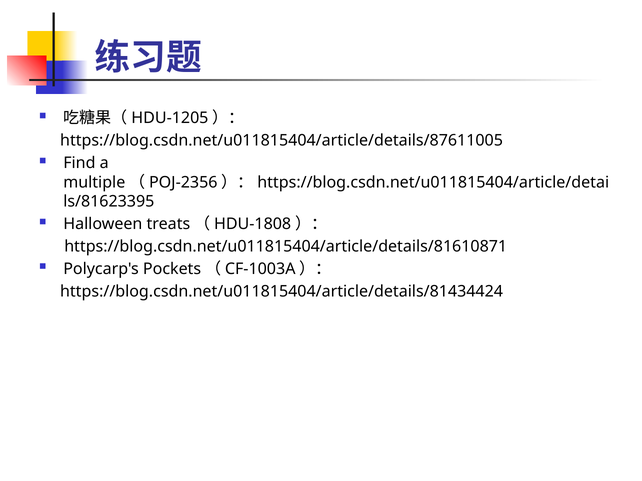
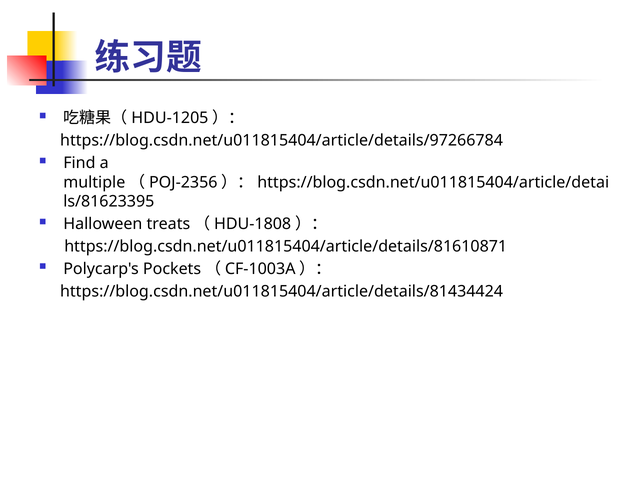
https://blog.csdn.net/u011815404/article/details/87611005: https://blog.csdn.net/u011815404/article/details/87611005 -> https://blog.csdn.net/u011815404/article/details/97266784
